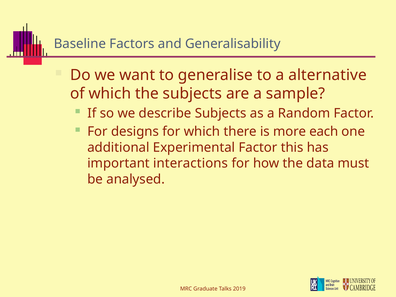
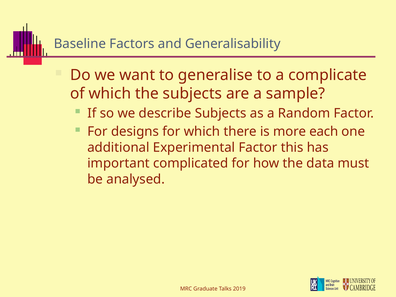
alternative: alternative -> complicate
interactions: interactions -> complicated
